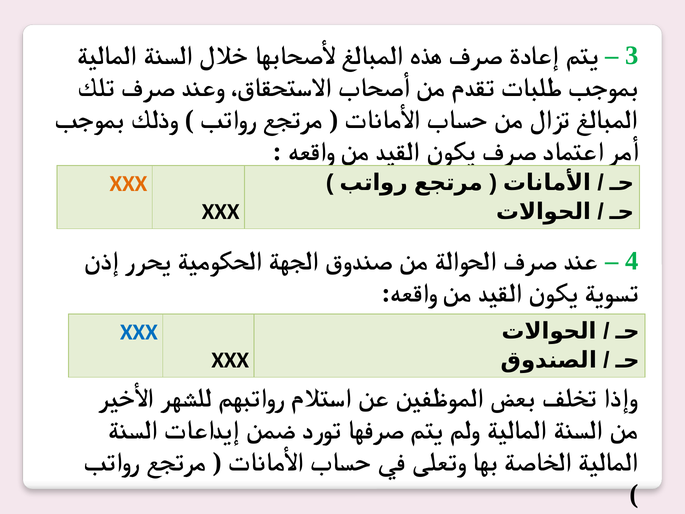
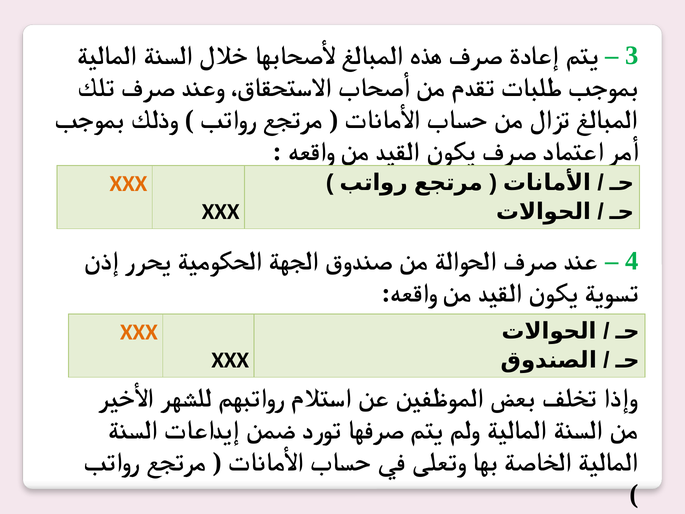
XXX at (139, 332) colour: blue -> orange
